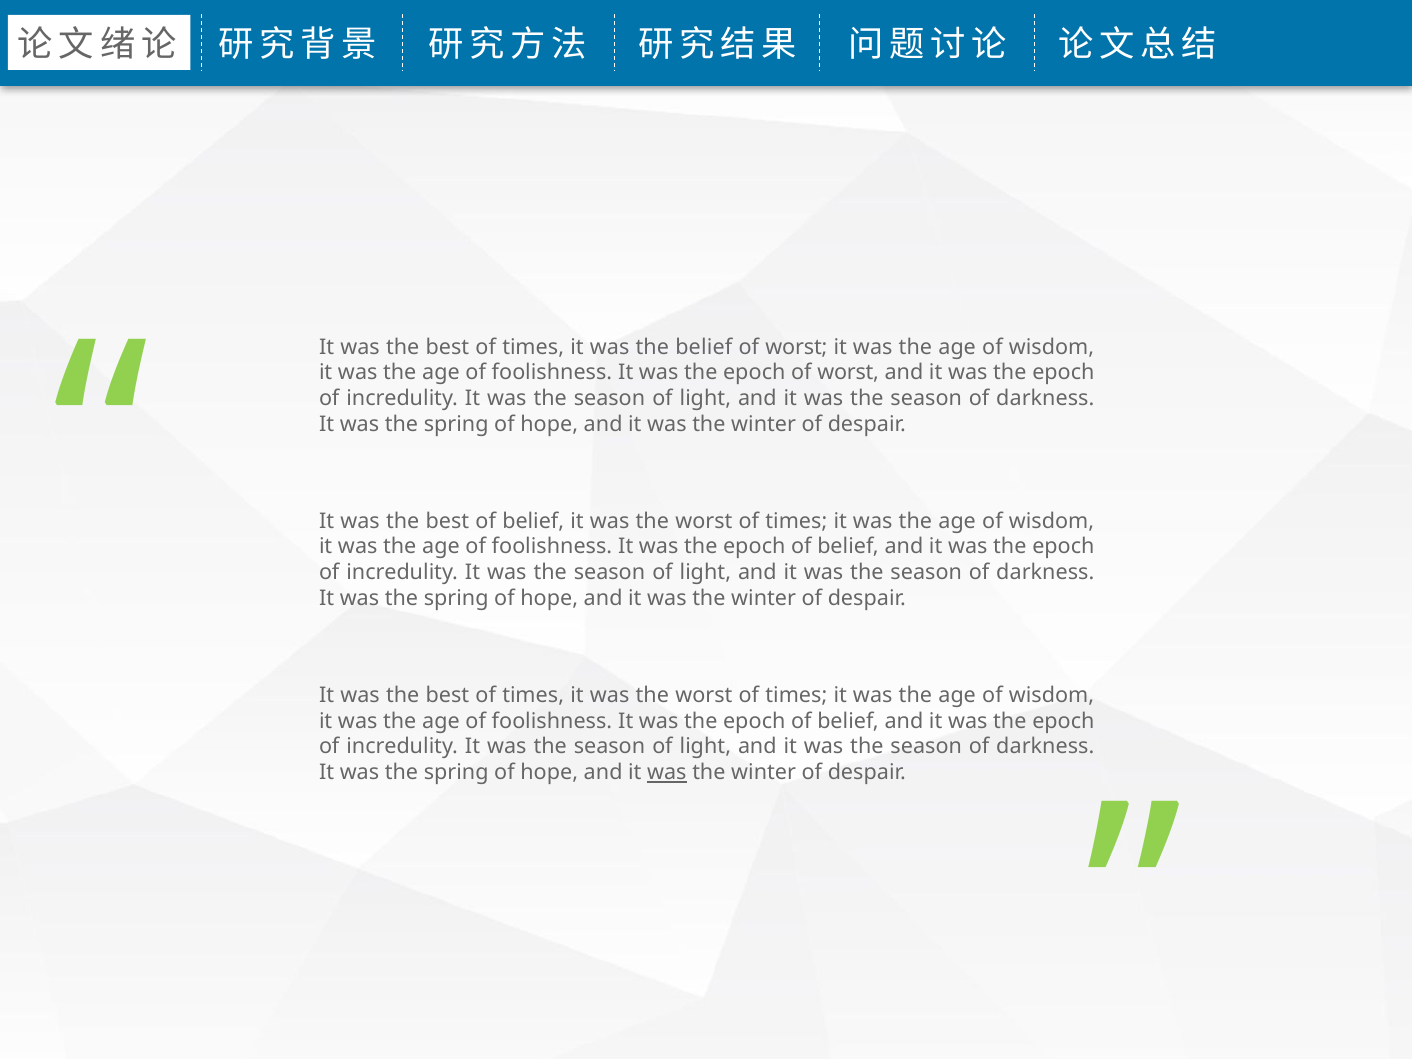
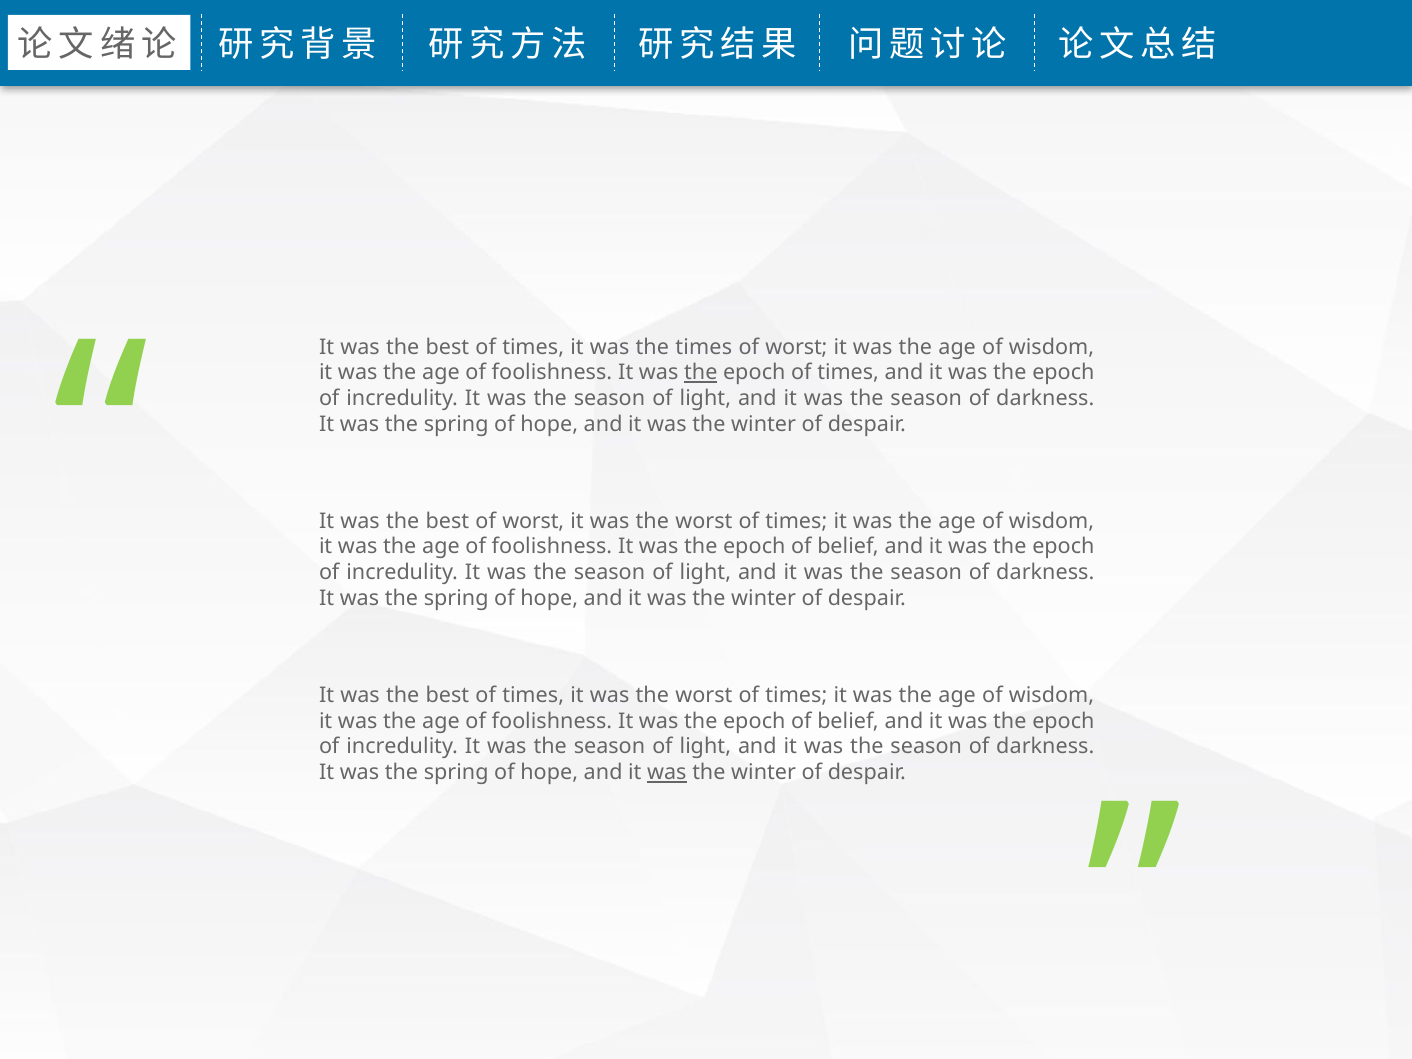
the belief: belief -> times
the at (701, 373) underline: none -> present
epoch of worst: worst -> times
best of belief: belief -> worst
